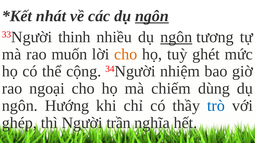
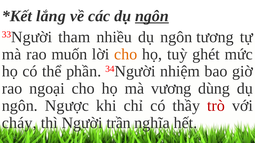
nhát: nhát -> lắng
thinh: thinh -> tham
ngôn at (176, 37) underline: present -> none
cộng: cộng -> phần
chiếm: chiếm -> vương
Hướng: Hướng -> Ngược
trò colour: blue -> red
ghép: ghép -> cháy
